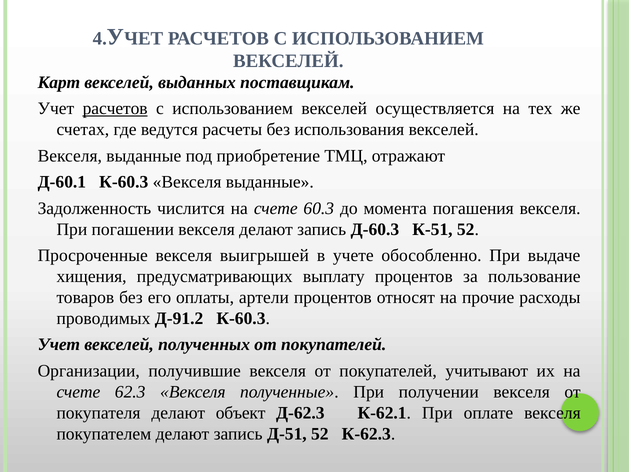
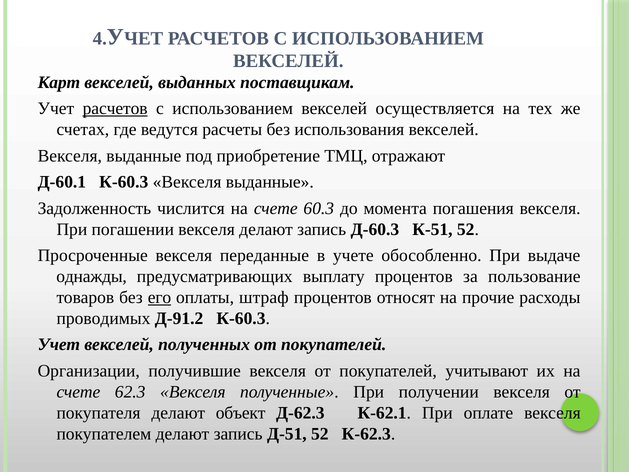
выигрышей: выигрышей -> переданные
хищения: хищения -> однажды
его underline: none -> present
артели: артели -> штраф
